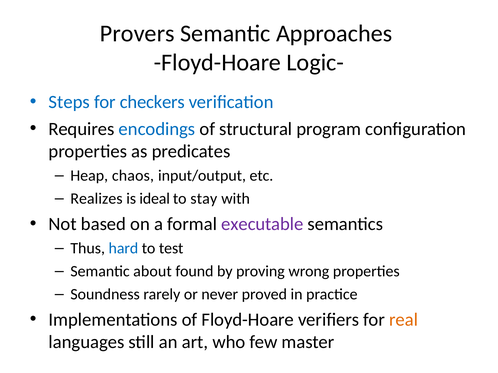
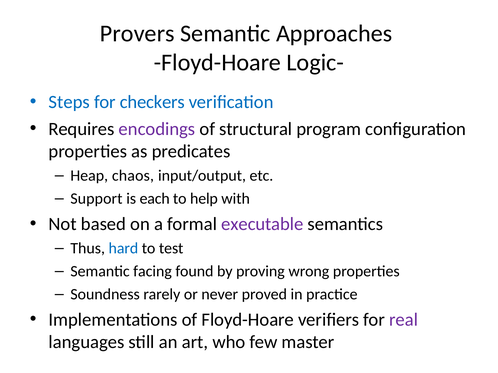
encodings colour: blue -> purple
Realizes: Realizes -> Support
ideal: ideal -> each
stay: stay -> help
about: about -> facing
real colour: orange -> purple
